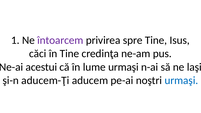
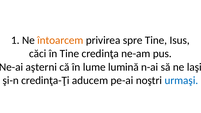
întoarcem colour: purple -> orange
acestui: acestui -> aşterni
lume urmaşi: urmaşi -> lumină
aducem-Ţi: aducem-Ţi -> credinţa-Ţi
